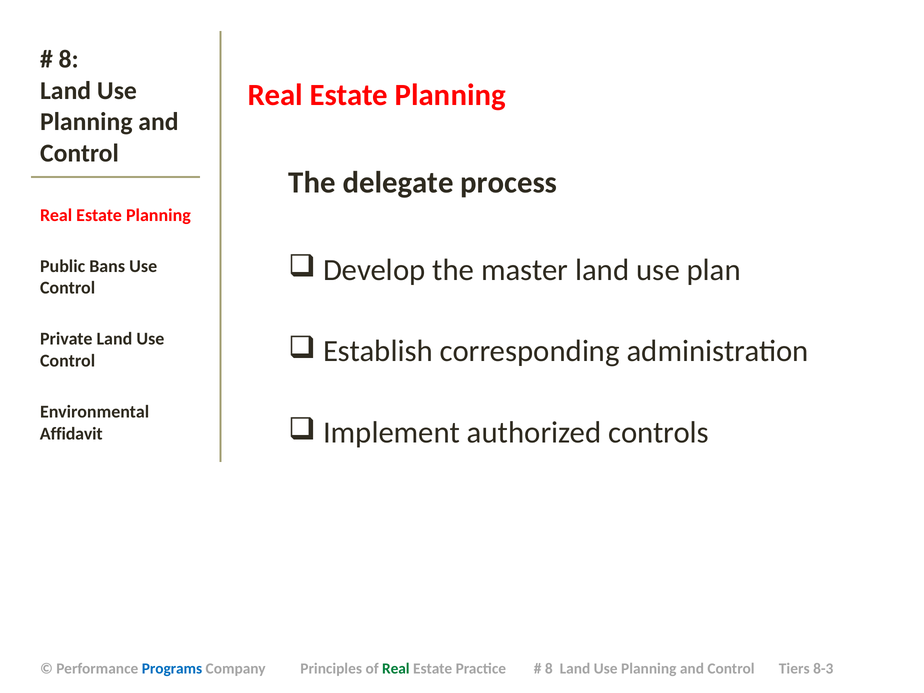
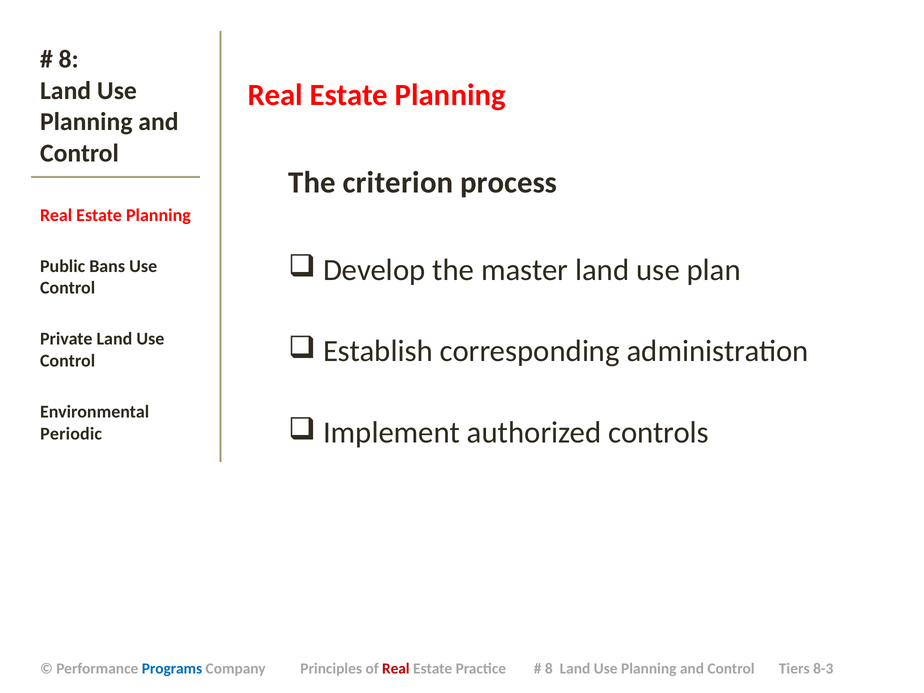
delegate: delegate -> criterion
Affidavit: Affidavit -> Periodic
Real at (396, 669) colour: green -> red
